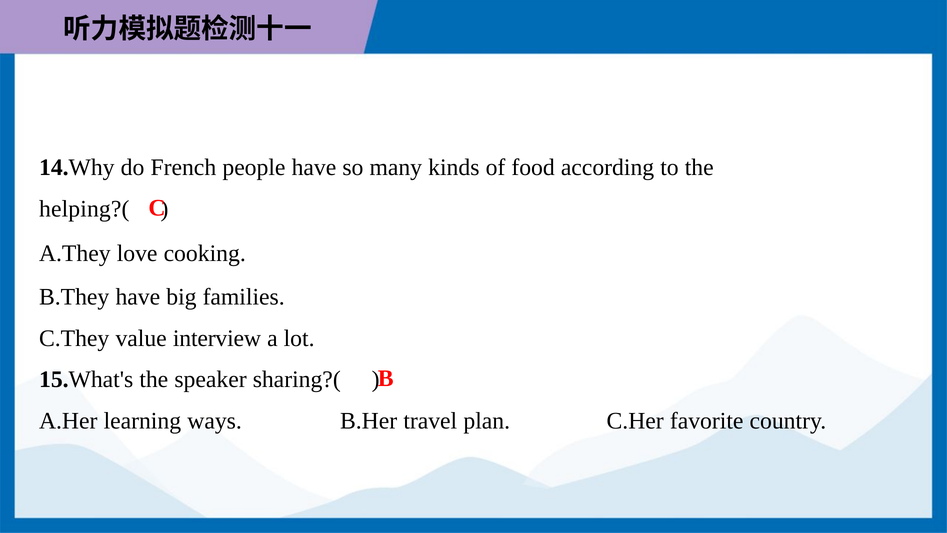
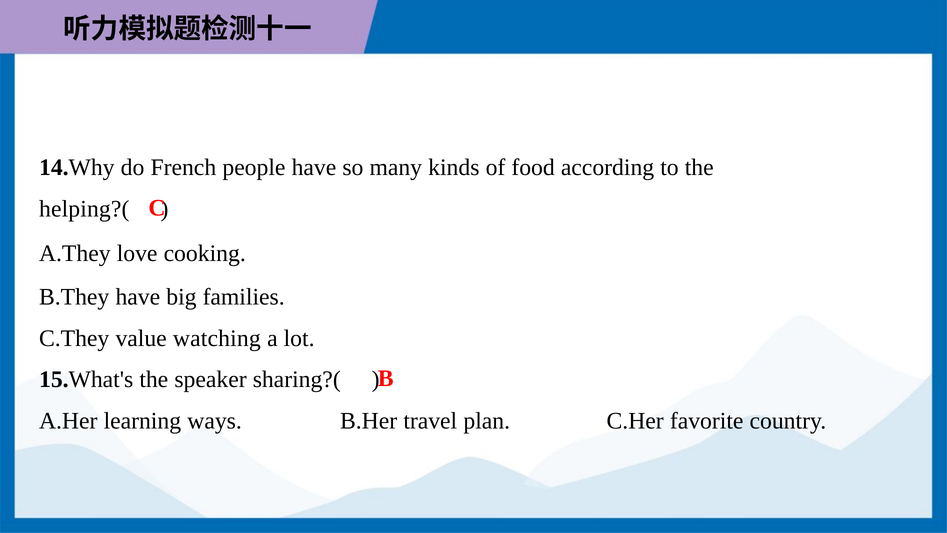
interview: interview -> watching
